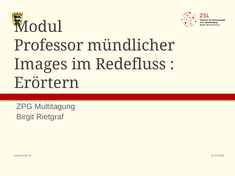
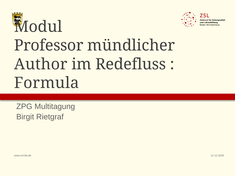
Images: Images -> Author
Erörtern: Erörtern -> Formula
